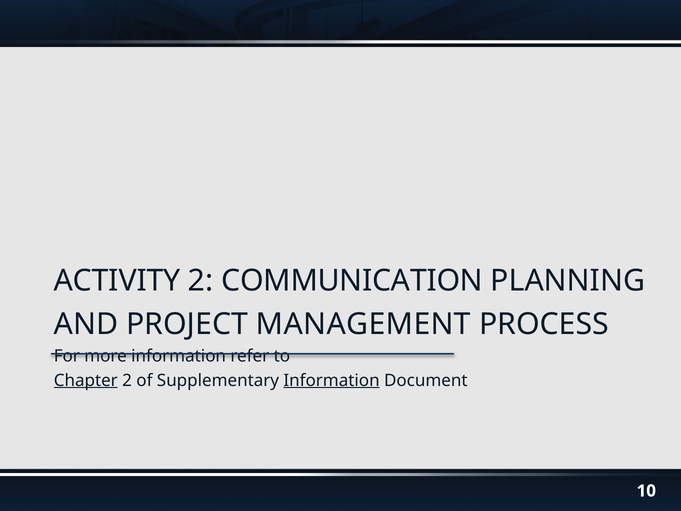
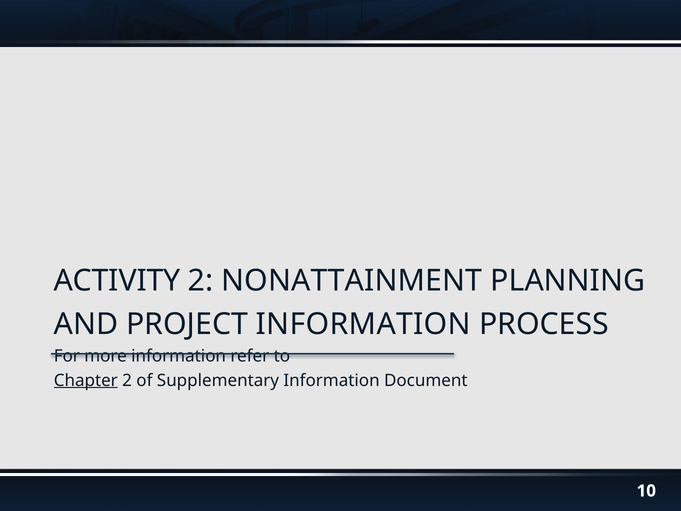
COMMUNICATION: COMMUNICATION -> NONATTAINMENT
PROJECT MANAGEMENT: MANAGEMENT -> INFORMATION
Information at (332, 380) underline: present -> none
